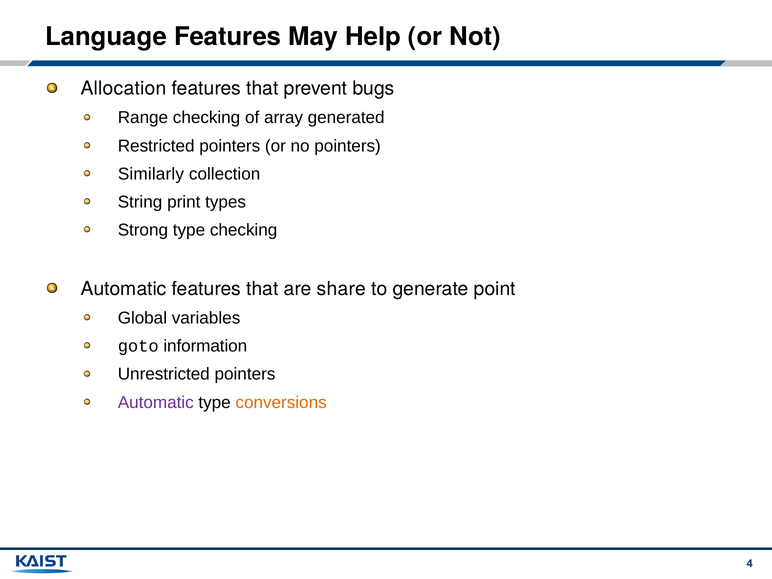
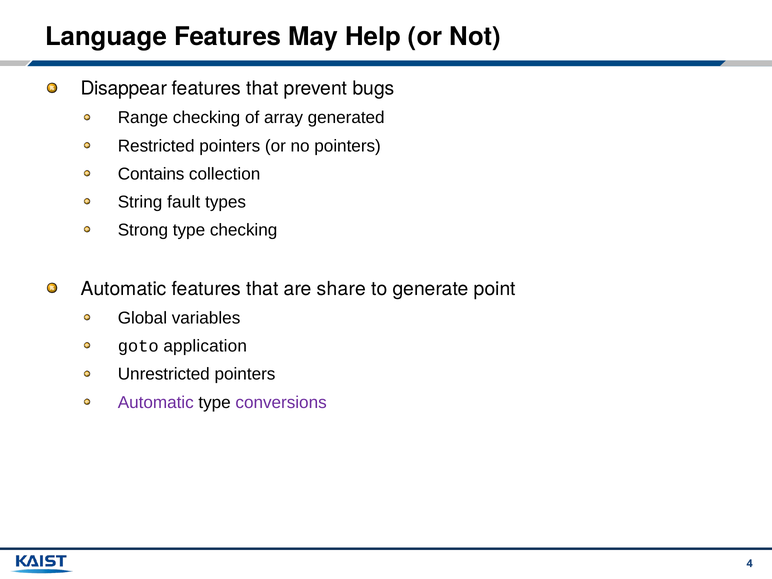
Allocation: Allocation -> Disappear
Similarly: Similarly -> Contains
print: print -> fault
information: information -> application
conversions colour: orange -> purple
